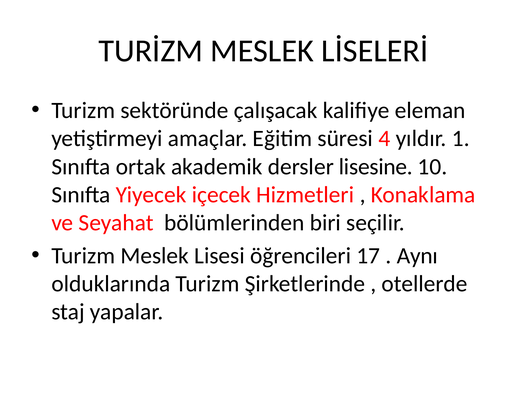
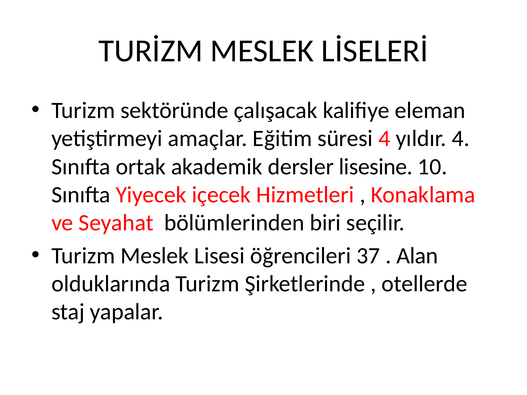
yıldır 1: 1 -> 4
17: 17 -> 37
Aynı: Aynı -> Alan
